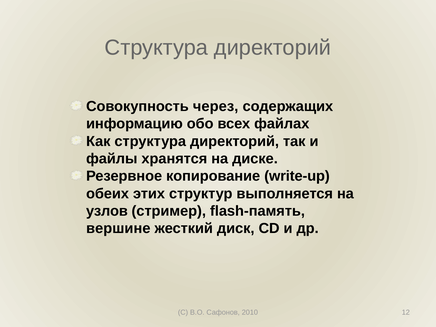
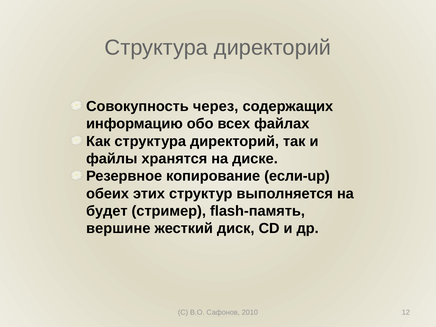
write-up: write-up -> если-up
узлов: узлов -> будет
